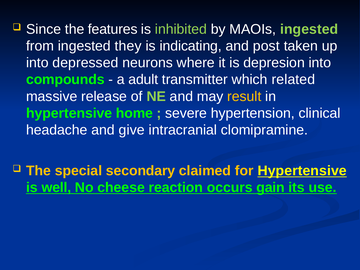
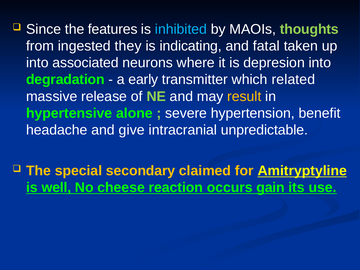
inhibited colour: light green -> light blue
MAOIs ingested: ingested -> thoughts
post: post -> fatal
depressed: depressed -> associated
compounds: compounds -> degradation
adult: adult -> early
home: home -> alone
clinical: clinical -> benefit
clomipramine: clomipramine -> unpredictable
for Hypertensive: Hypertensive -> Amitryptyline
